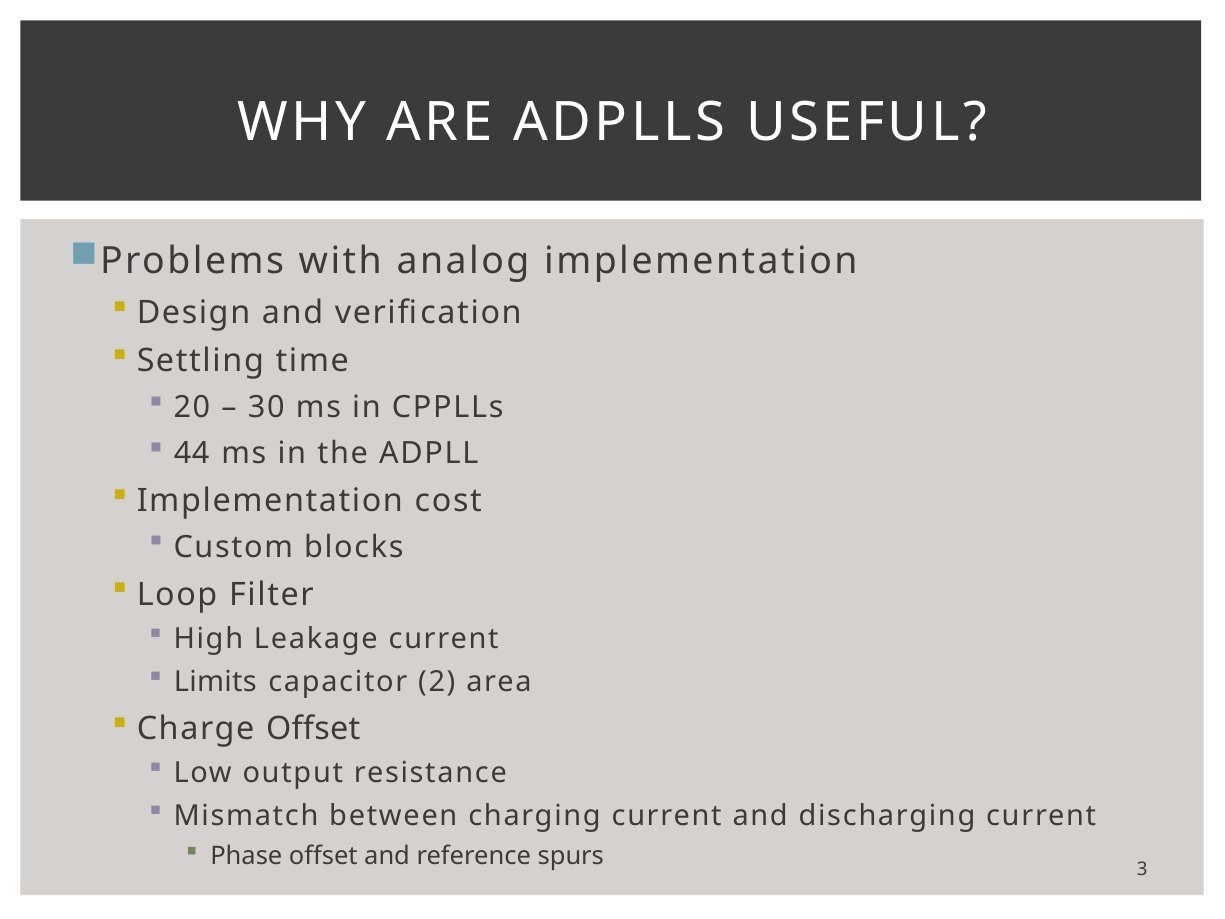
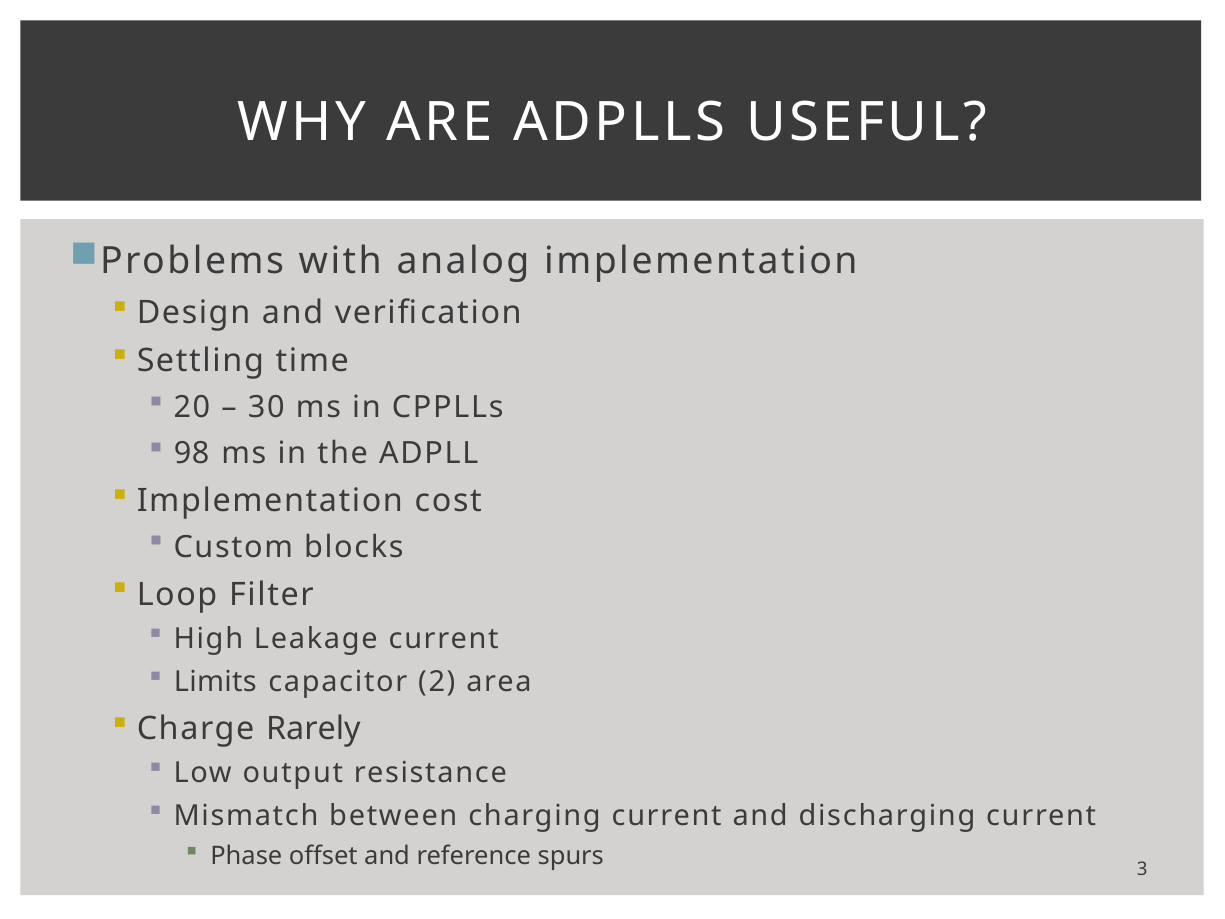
44: 44 -> 98
Charge Offset: Offset -> Rarely
